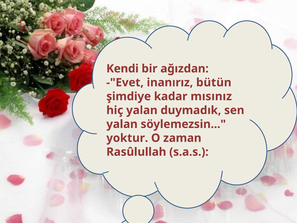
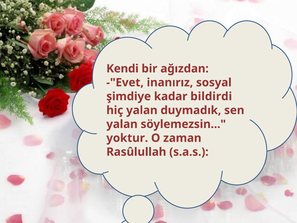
bütün: bütün -> sosyal
mısınız: mısınız -> bildirdi
